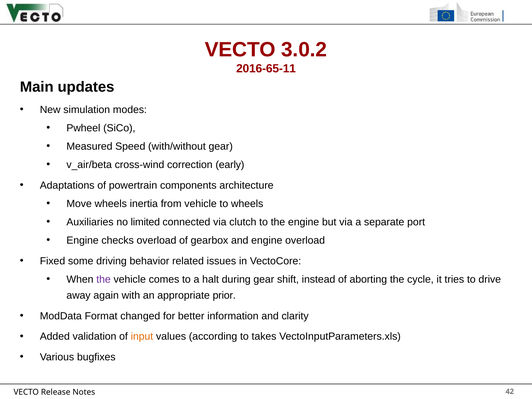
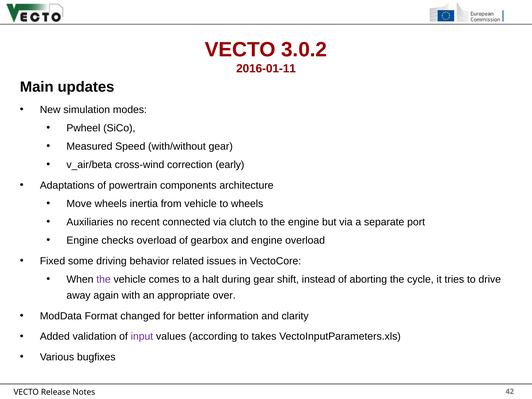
2016-65-11: 2016-65-11 -> 2016-01-11
limited: limited -> recent
prior: prior -> over
input colour: orange -> purple
